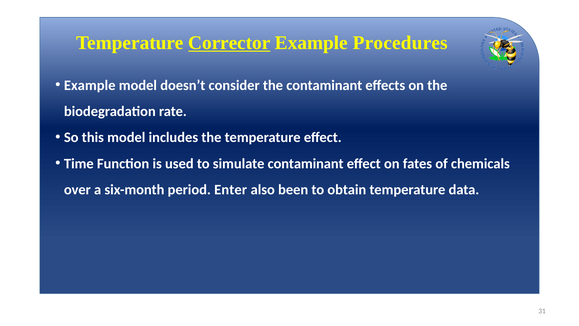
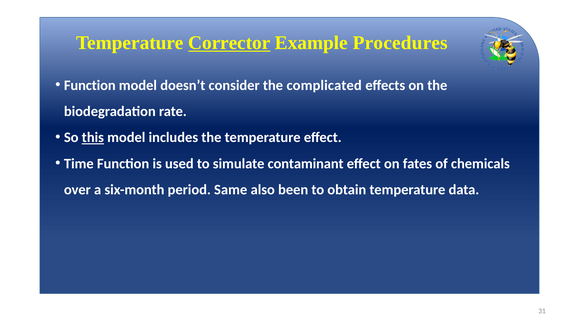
Example at (90, 85): Example -> Function
the contaminant: contaminant -> complicated
this underline: none -> present
Enter: Enter -> Same
